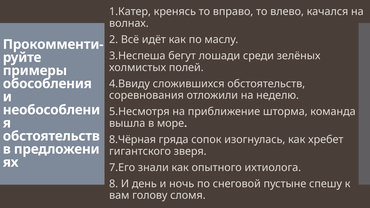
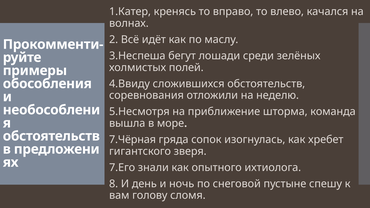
8.Чёрная: 8.Чёрная -> 7.Чёрная
